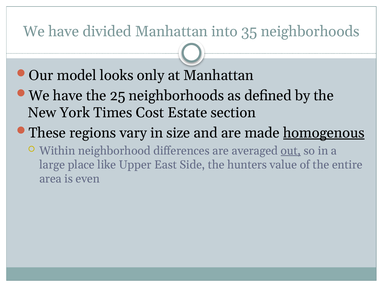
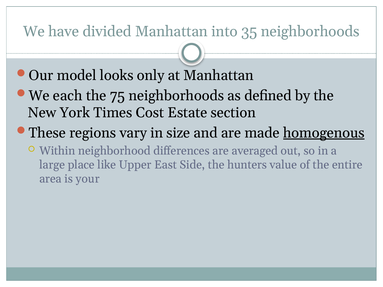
have at (68, 96): have -> each
25: 25 -> 75
out underline: present -> none
even: even -> your
